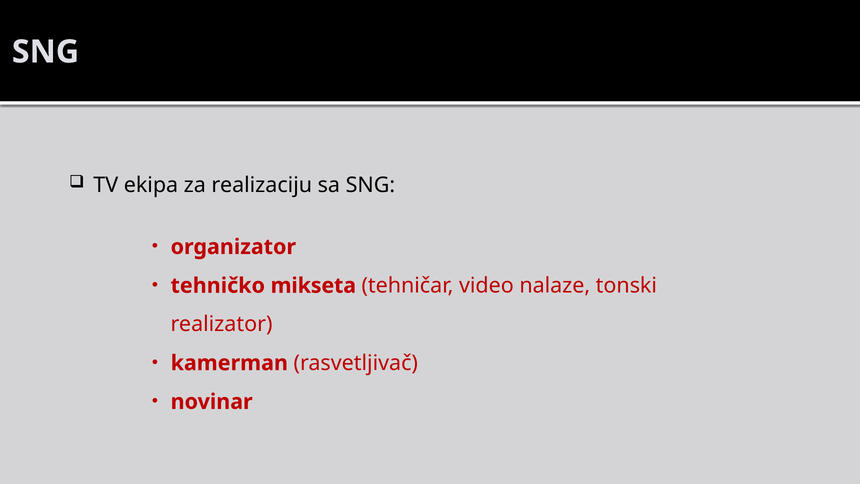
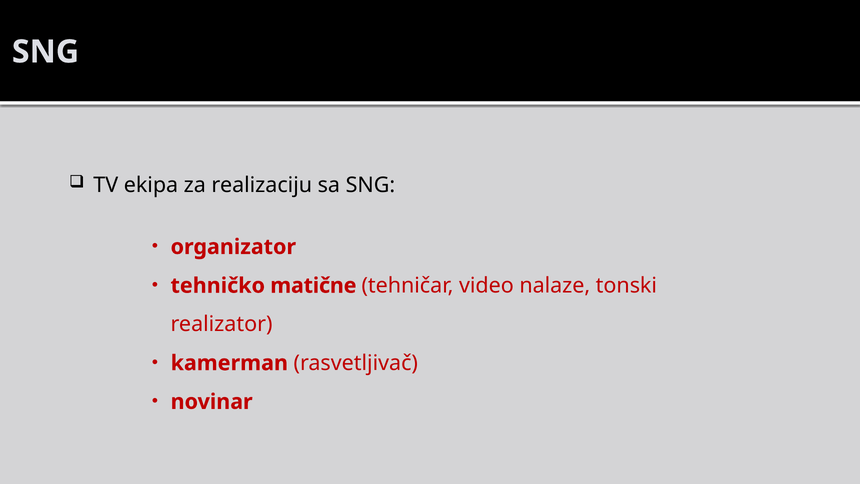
mikseta: mikseta -> matične
